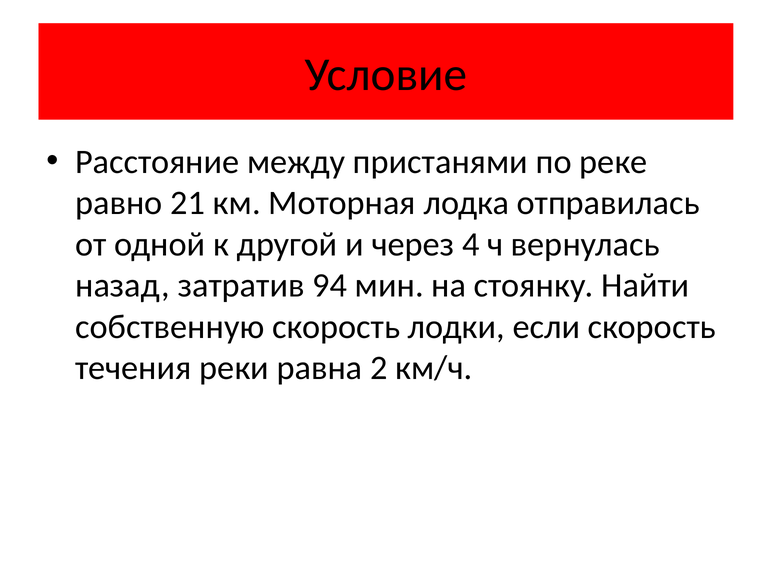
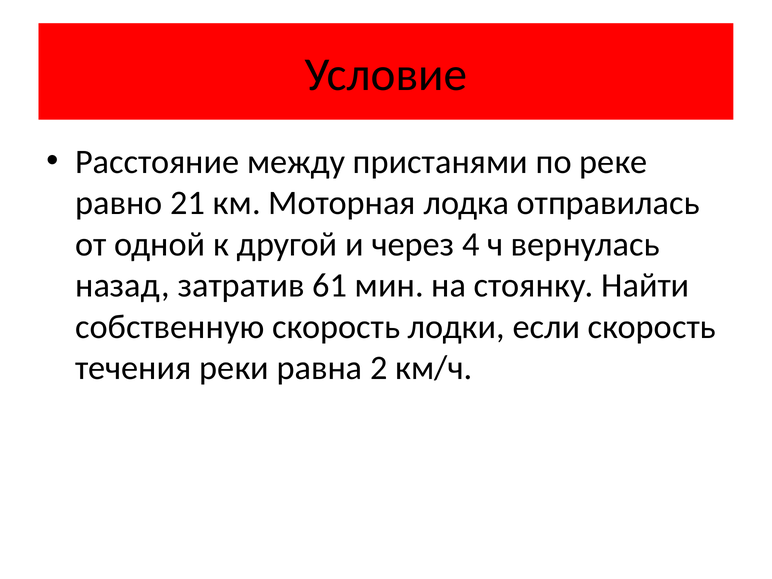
94: 94 -> 61
